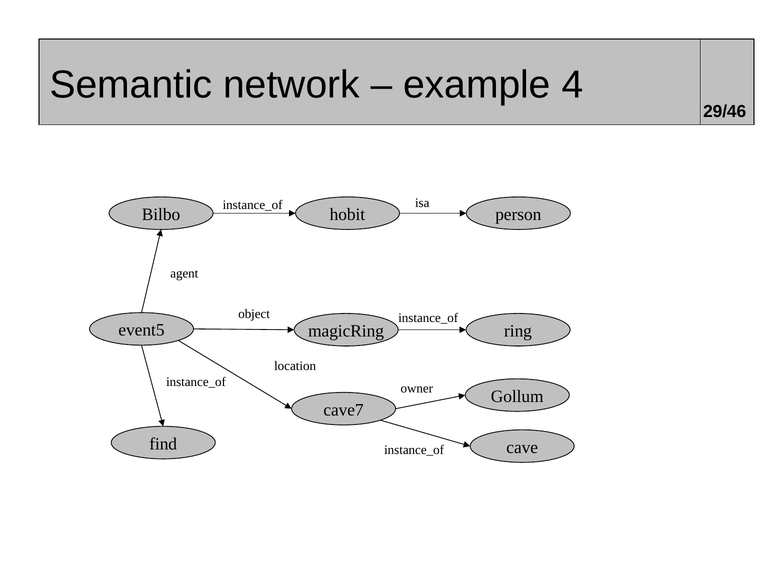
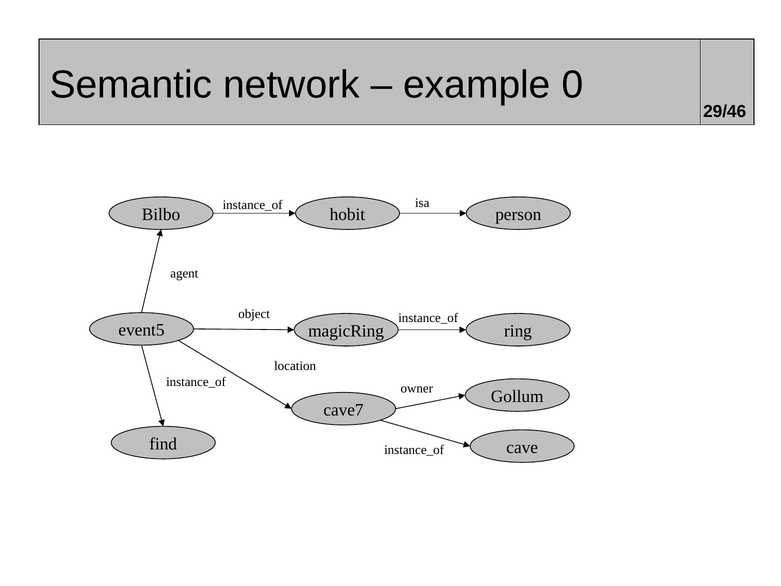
4: 4 -> 0
